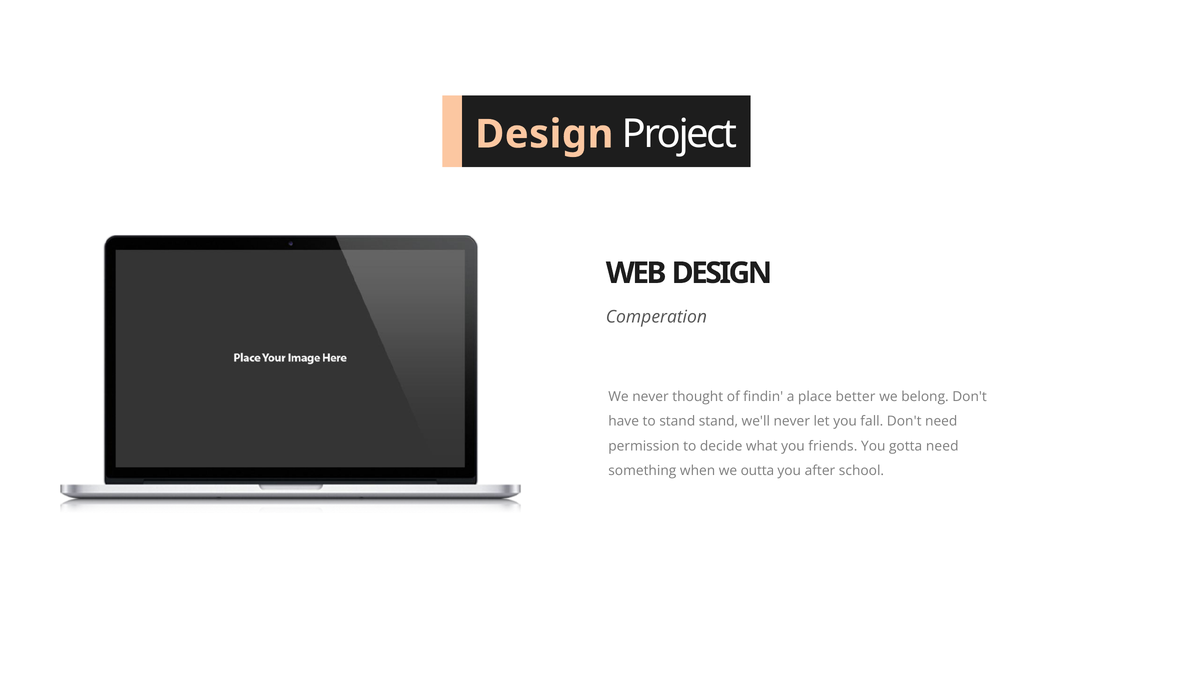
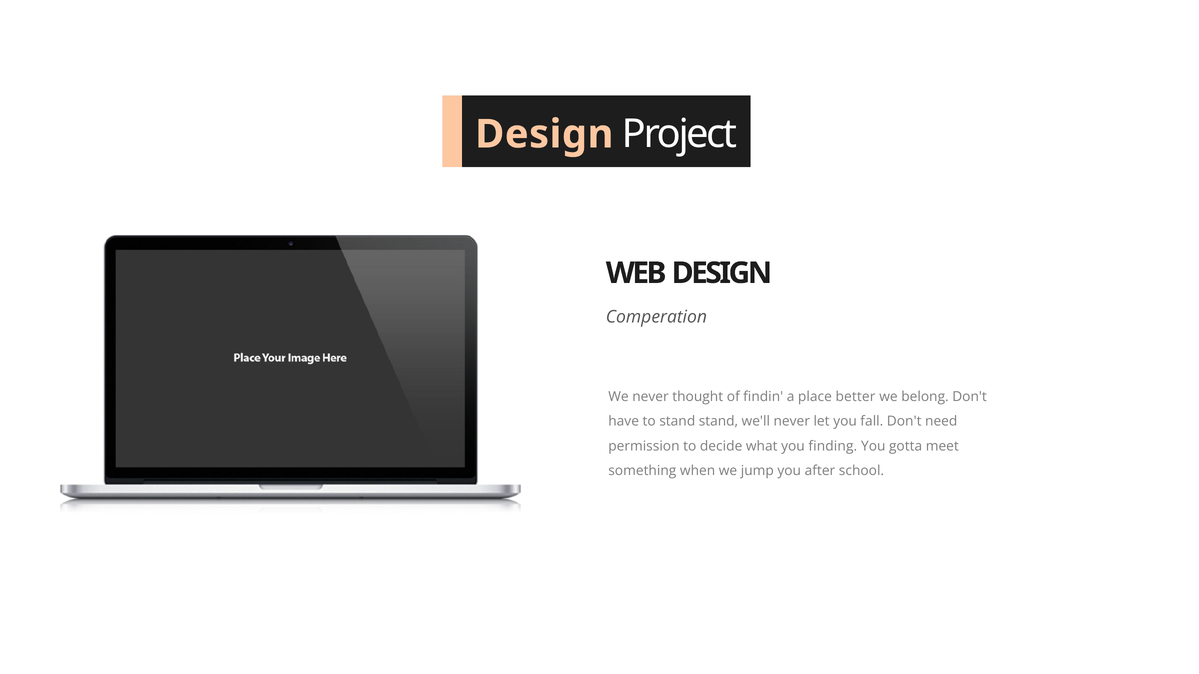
friends: friends -> finding
gotta need: need -> meet
outta: outta -> jump
